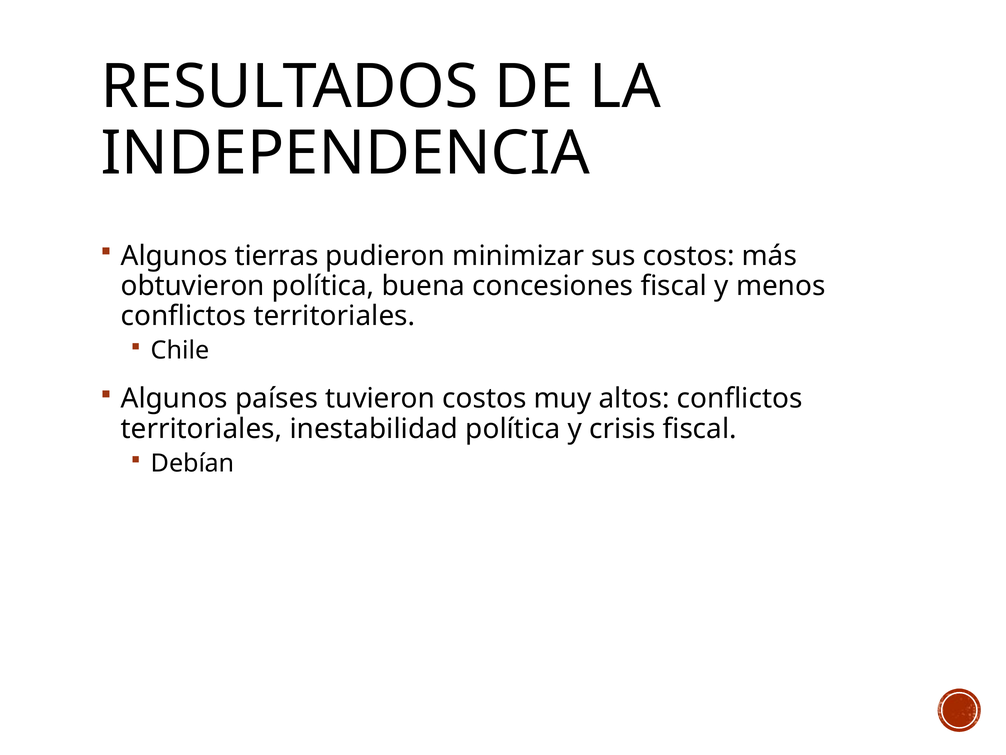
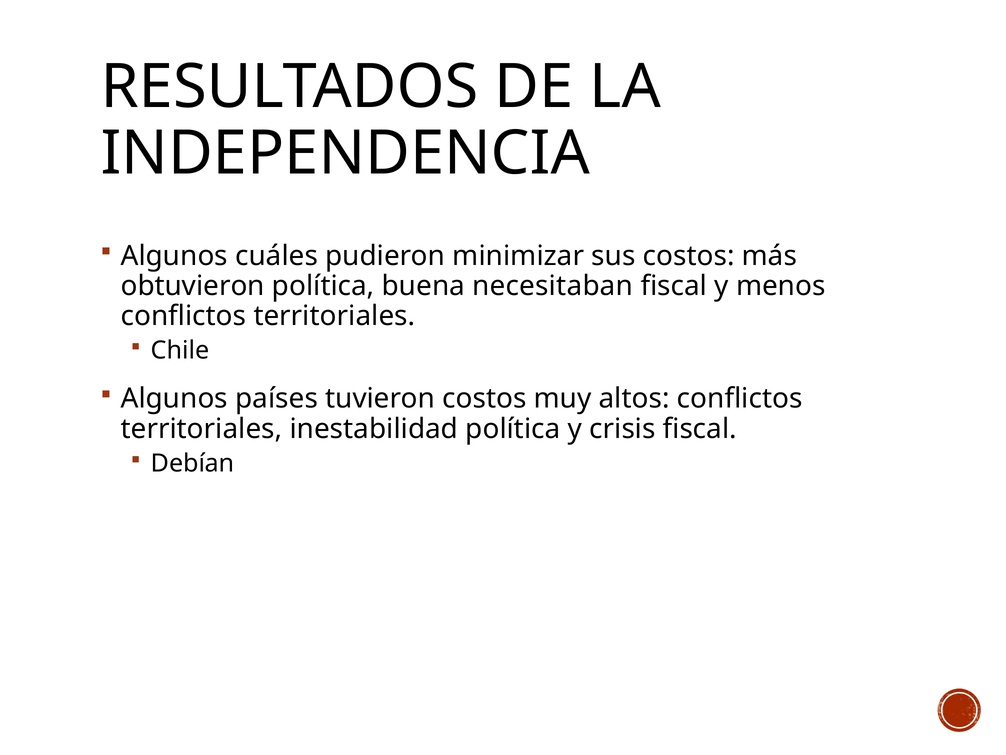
tierras: tierras -> cuáles
concesiones: concesiones -> necesitaban
